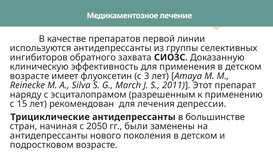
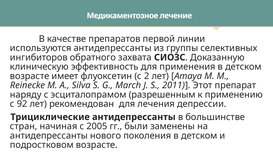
3: 3 -> 2
15: 15 -> 92
2050: 2050 -> 2005
